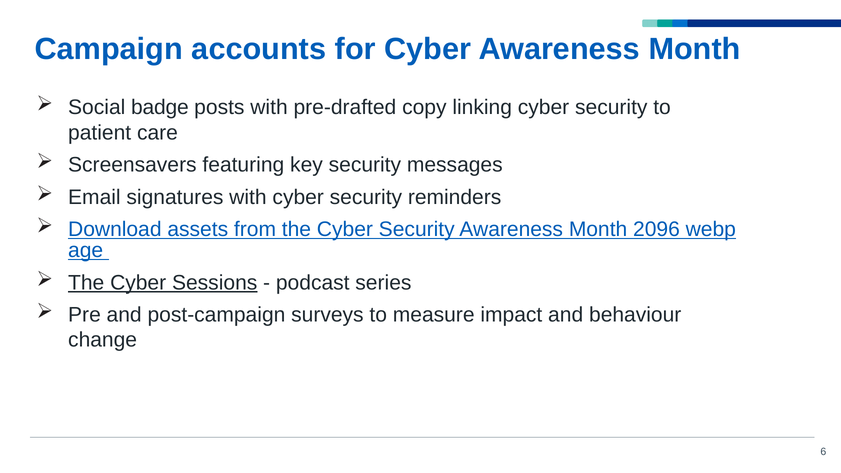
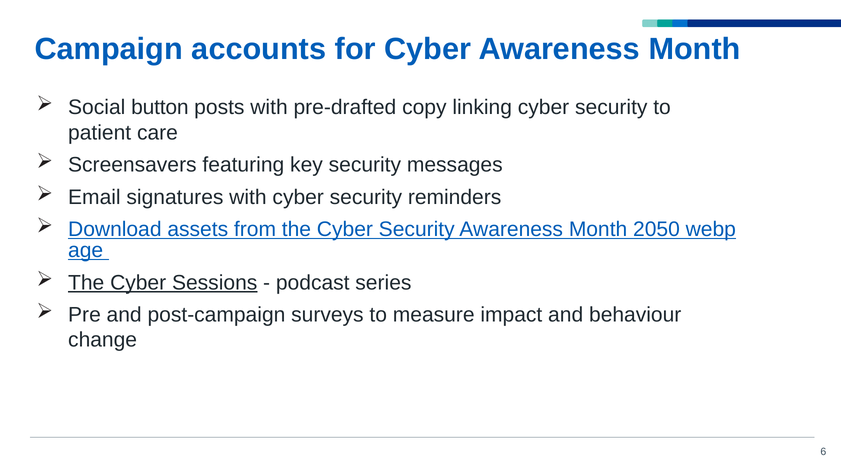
badge: badge -> button
2096: 2096 -> 2050
